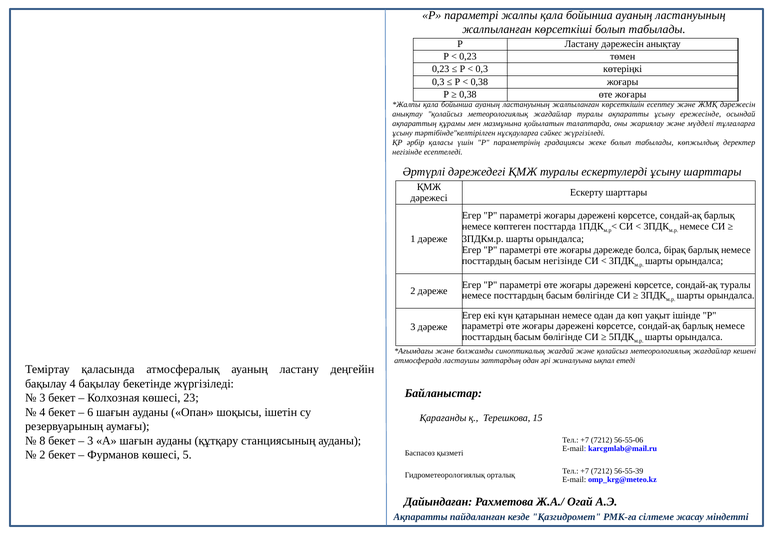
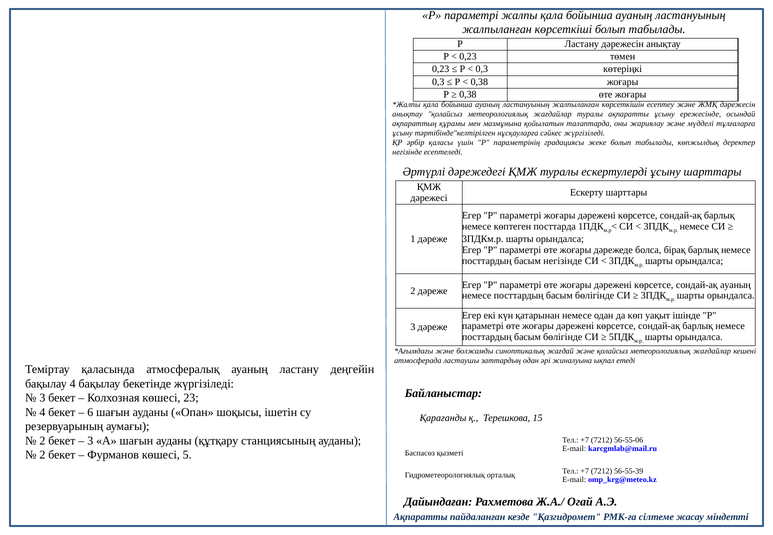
сондай-ақ туралы: туралы -> ауаның
8 at (42, 441): 8 -> 2
